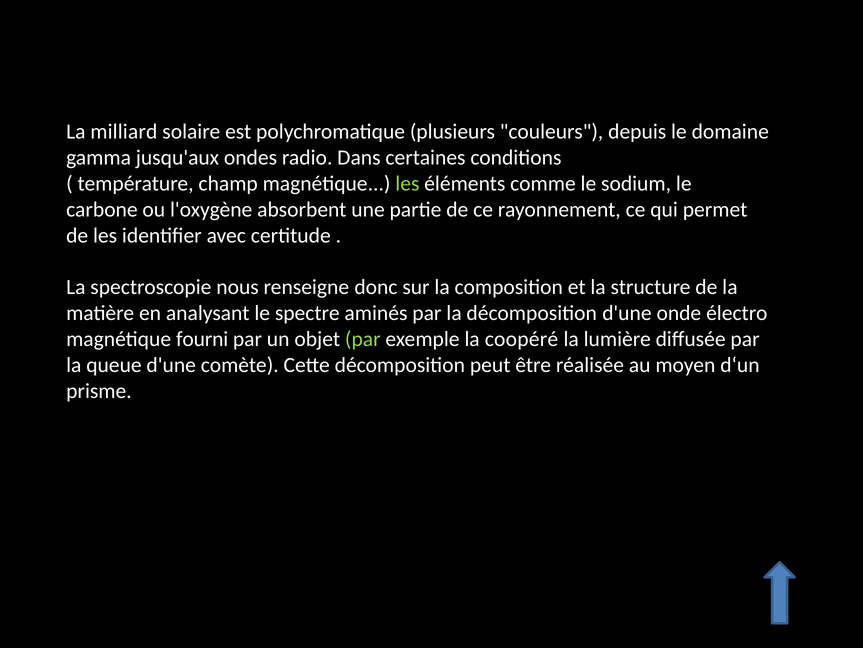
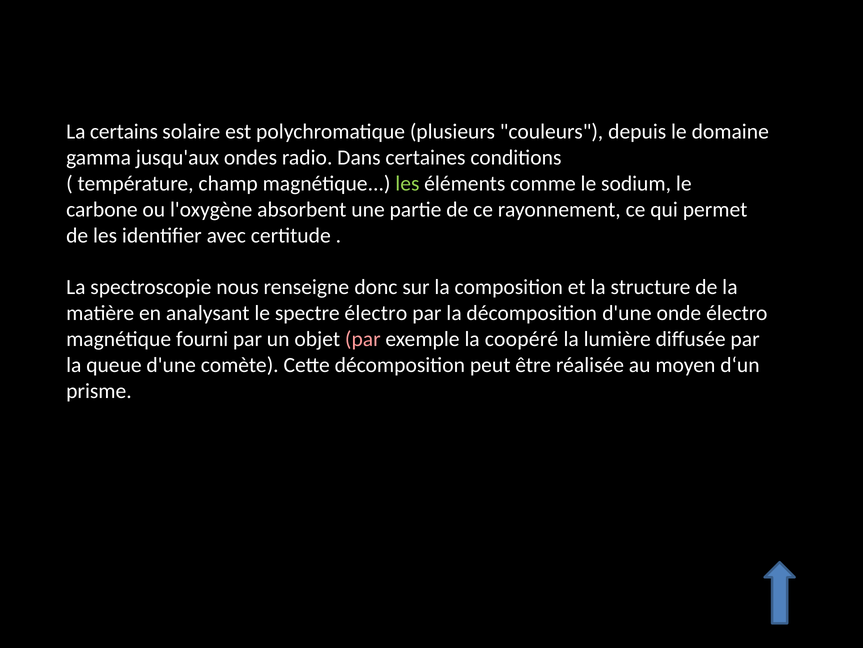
milliard: milliard -> certains
spectre aminés: aminés -> électro
par at (363, 339) colour: light green -> pink
